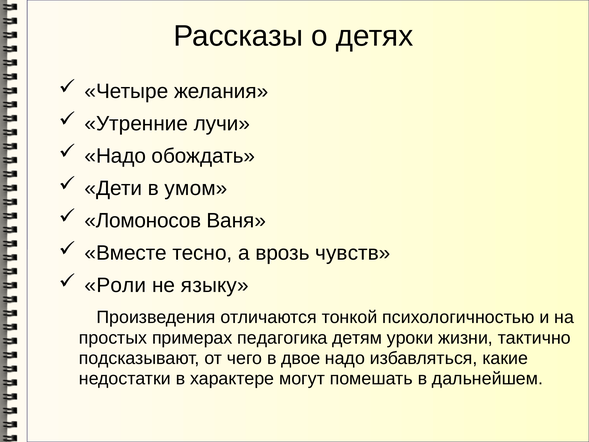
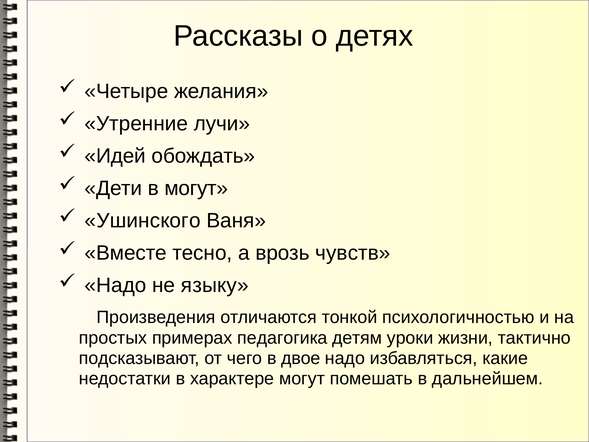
Надо at (115, 156): Надо -> Идей
в умом: умом -> могут
Ломоносов: Ломоносов -> Ушинского
Роли at (115, 285): Роли -> Надо
